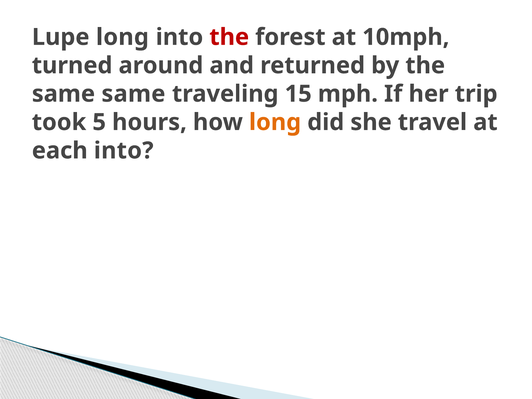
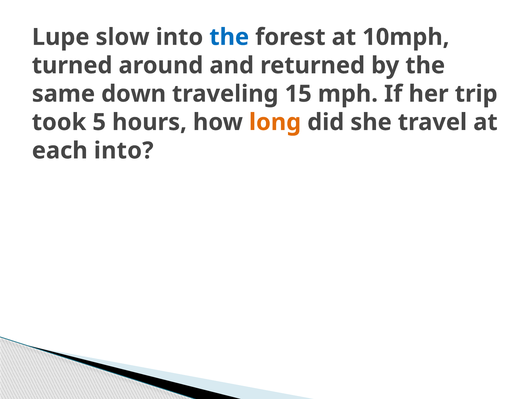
Lupe long: long -> slow
the at (229, 37) colour: red -> blue
same same: same -> down
